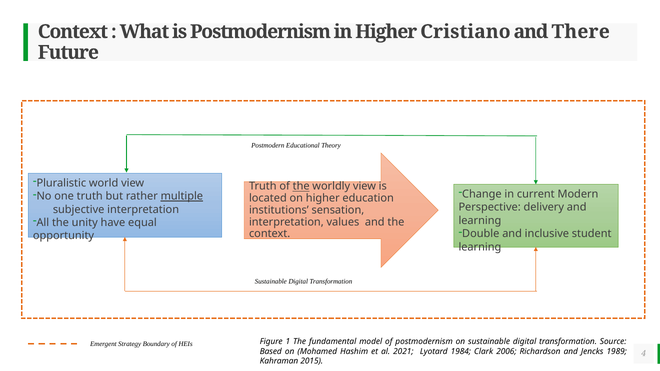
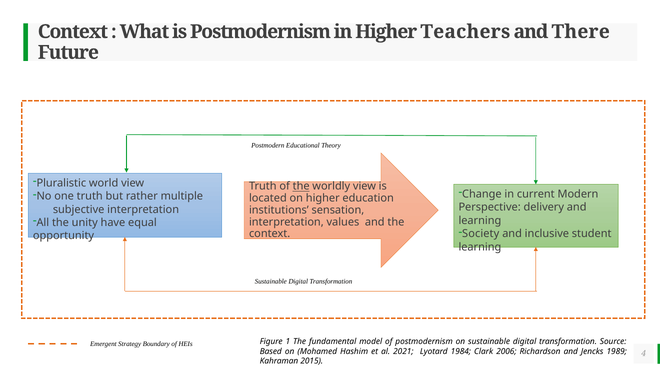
Cristiano: Cristiano -> Teachers
multiple underline: present -> none
Double: Double -> Society
